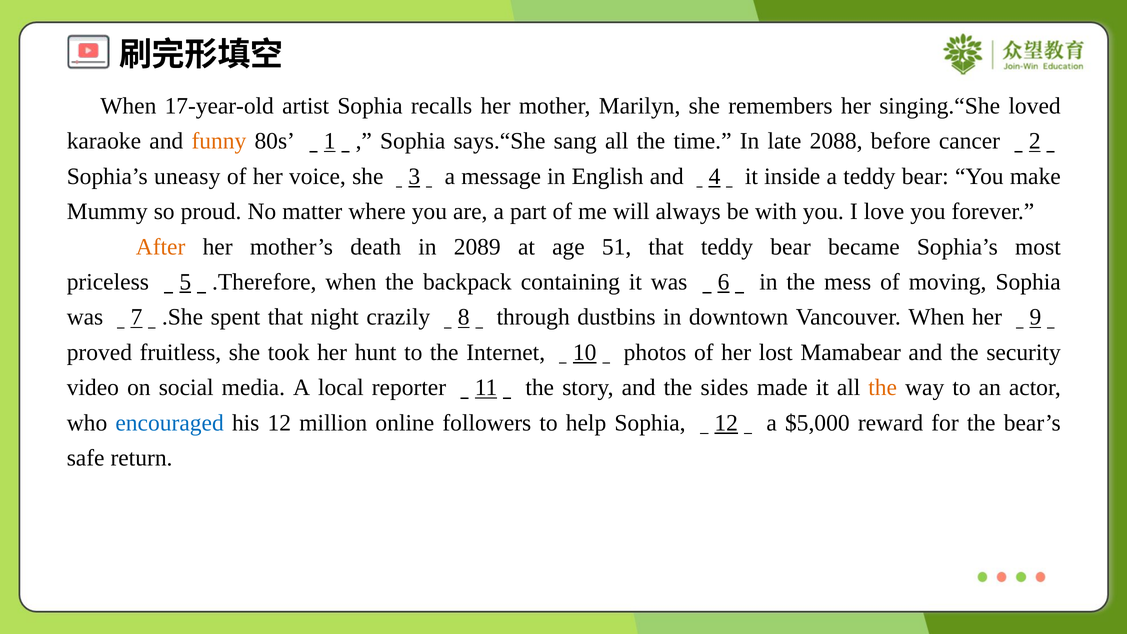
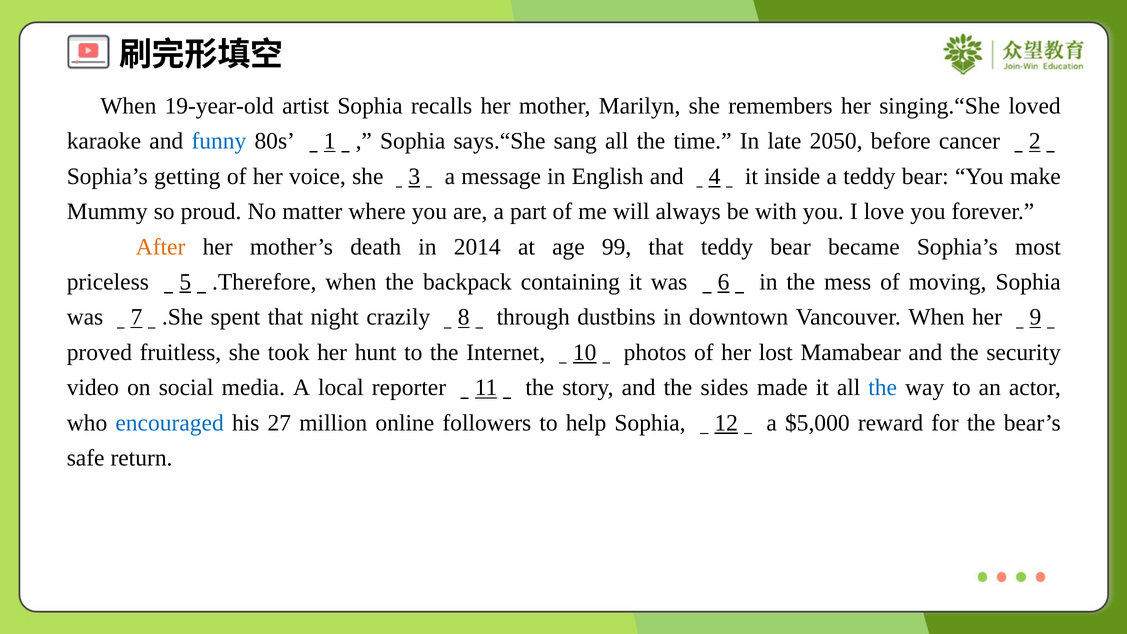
17-year-old: 17-year-old -> 19-year-old
funny colour: orange -> blue
2088: 2088 -> 2050
uneasy: uneasy -> getting
2089: 2089 -> 2014
51: 51 -> 99
the at (883, 388) colour: orange -> blue
his 12: 12 -> 27
